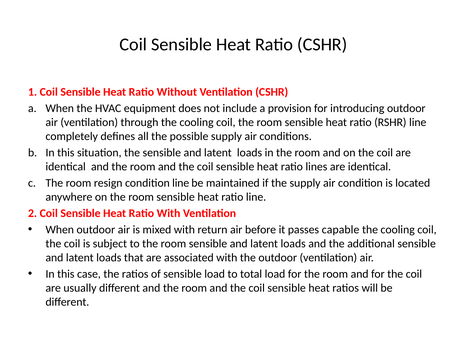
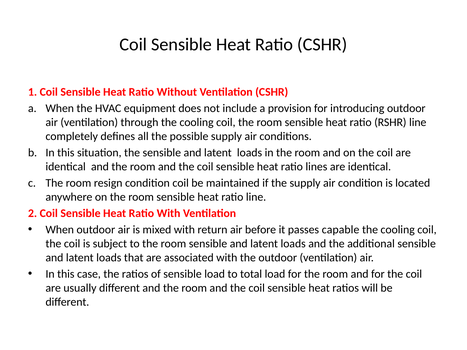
condition line: line -> coil
